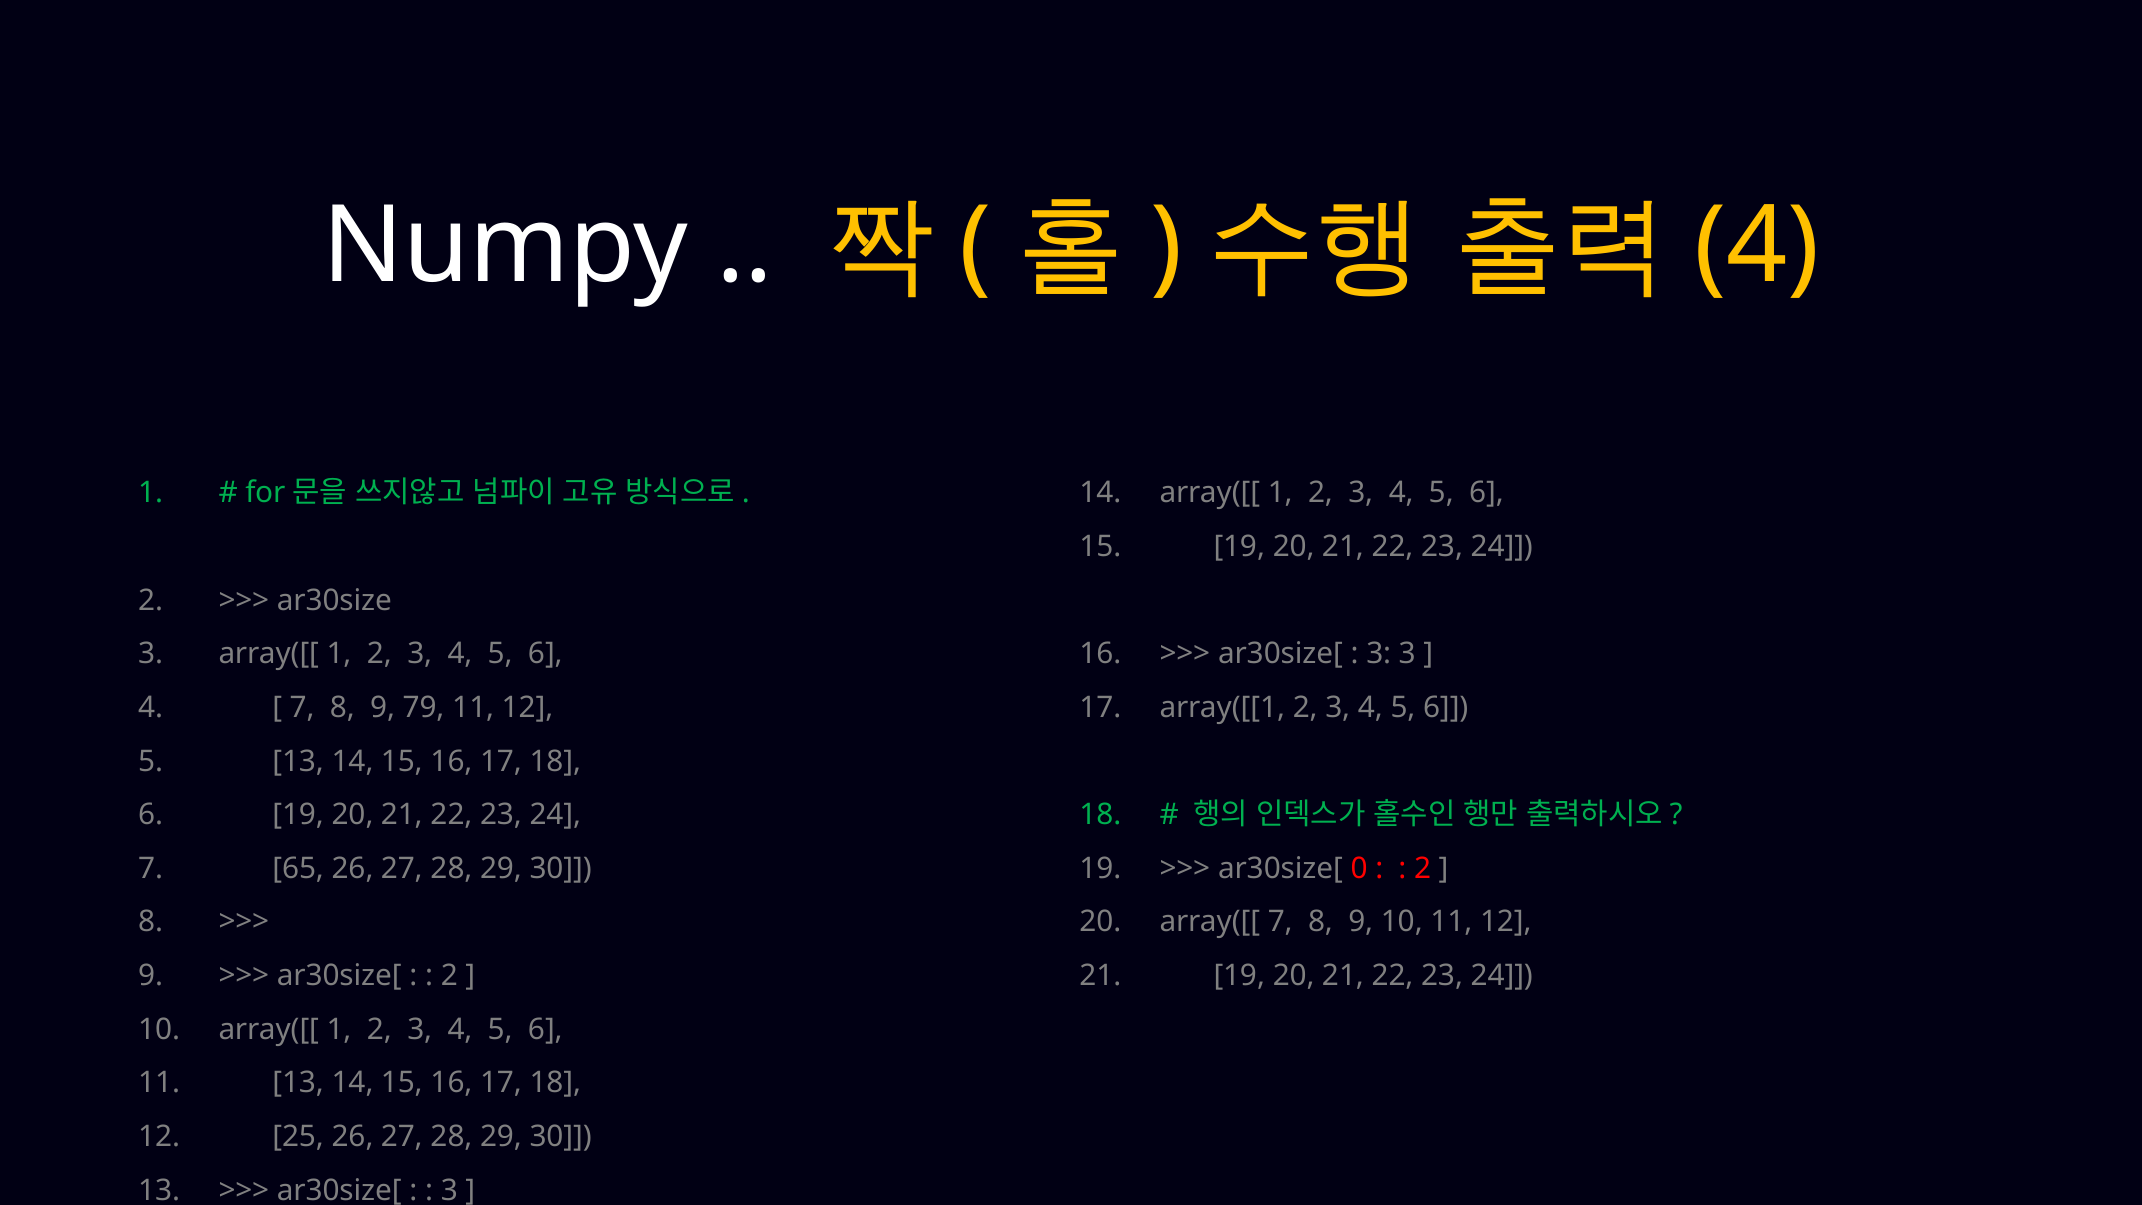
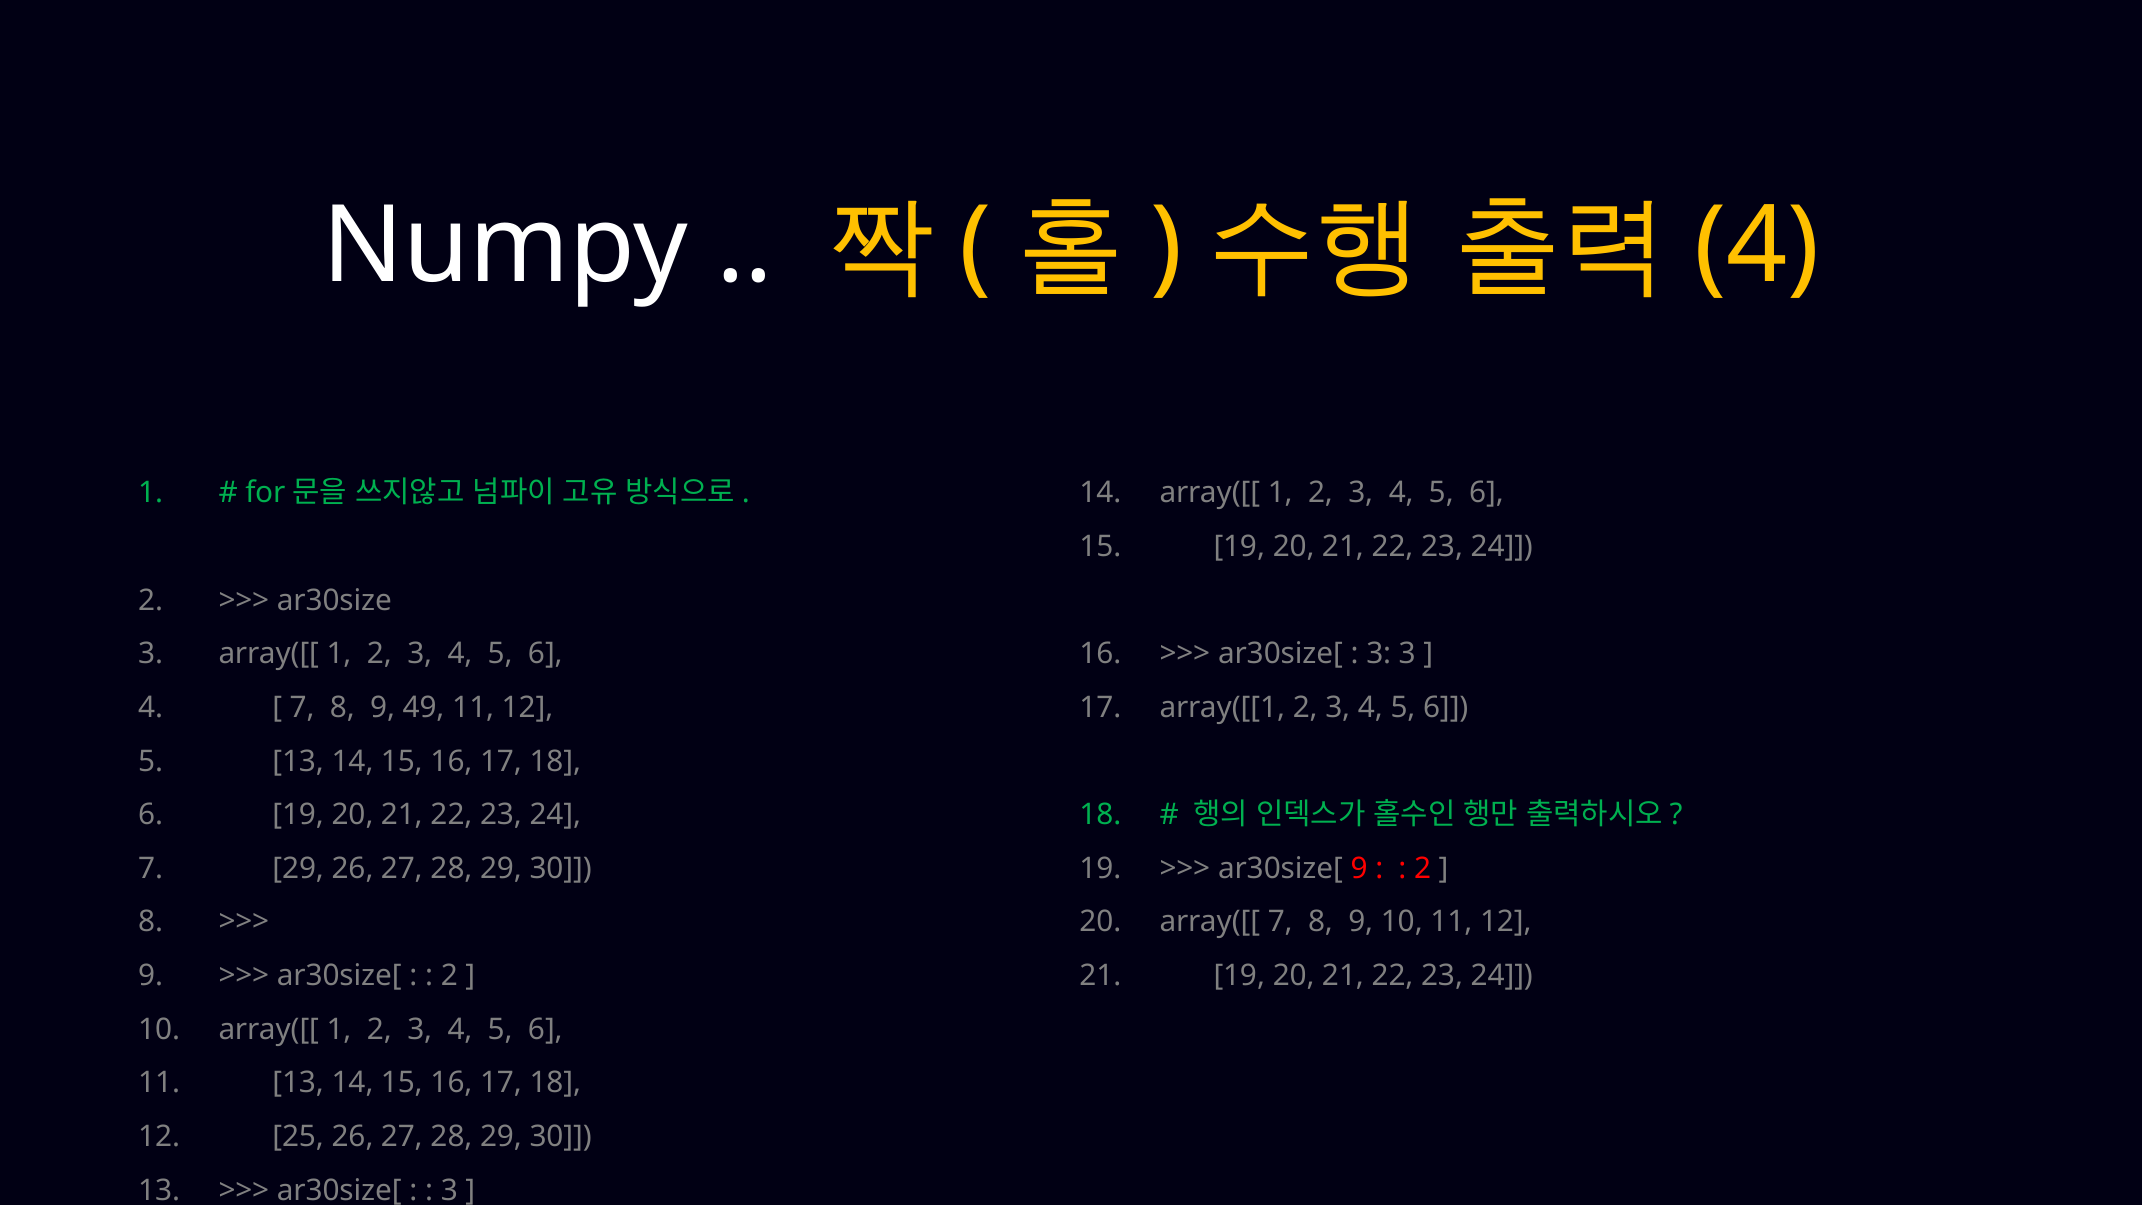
79: 79 -> 49
7 65: 65 -> 29
ar30size[ 0: 0 -> 9
